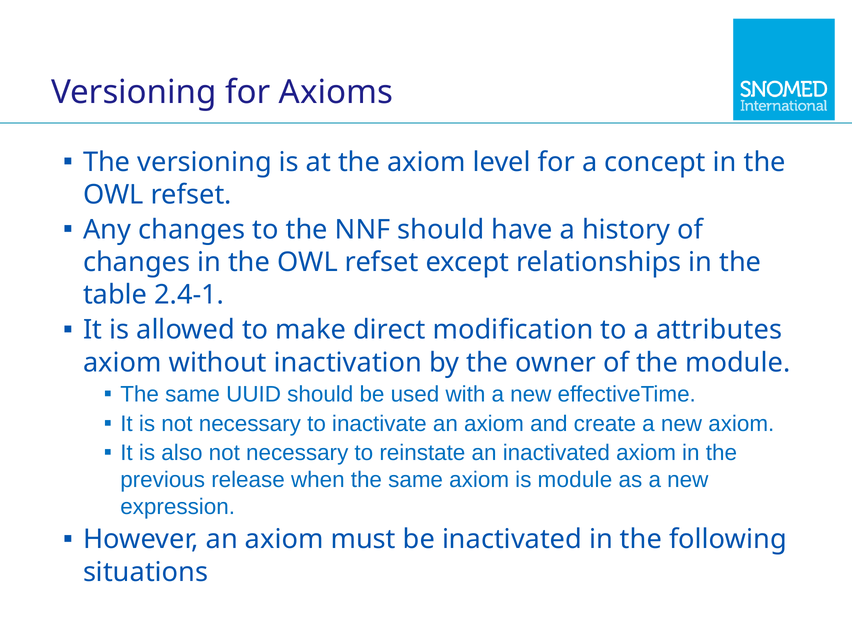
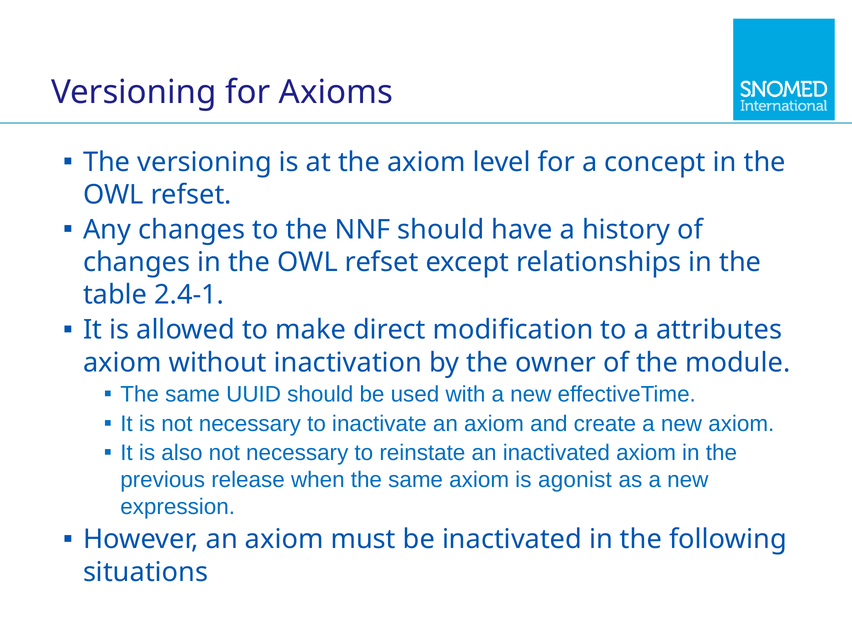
is module: module -> agonist
